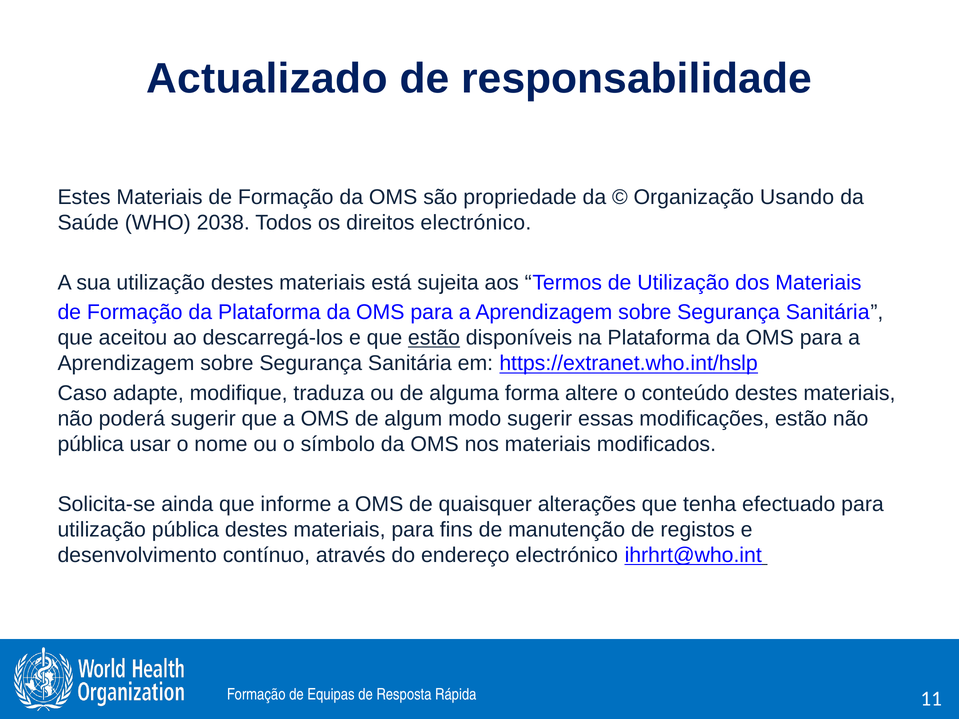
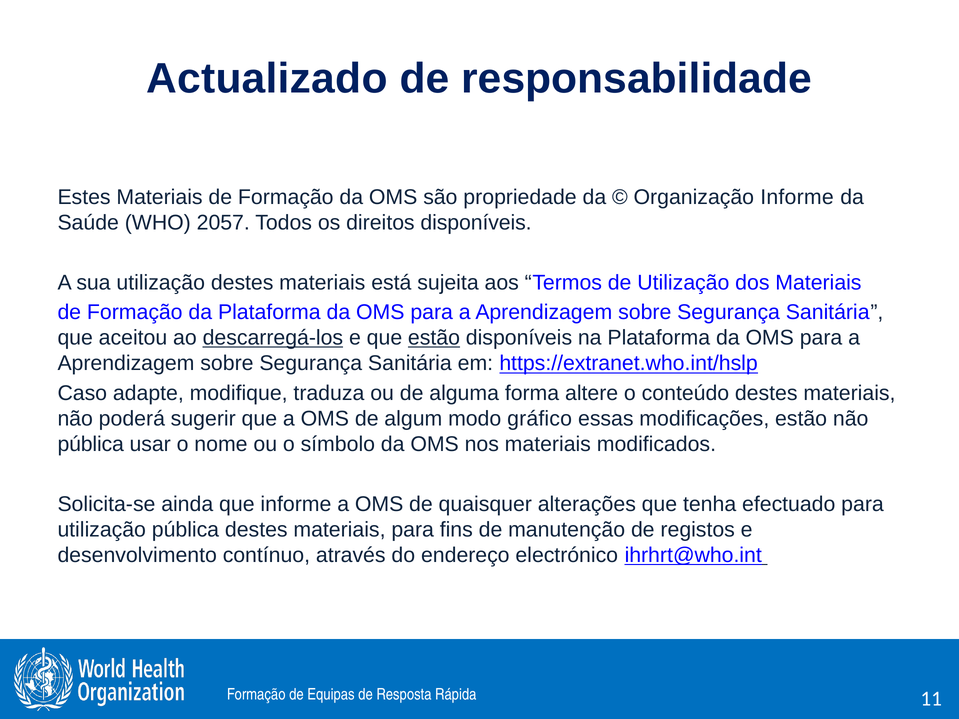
Organização Usando: Usando -> Informe
2038: 2038 -> 2057
direitos electrónico: electrónico -> disponíveis
descarregá-los underline: none -> present
modo sugerir: sugerir -> gráfico
